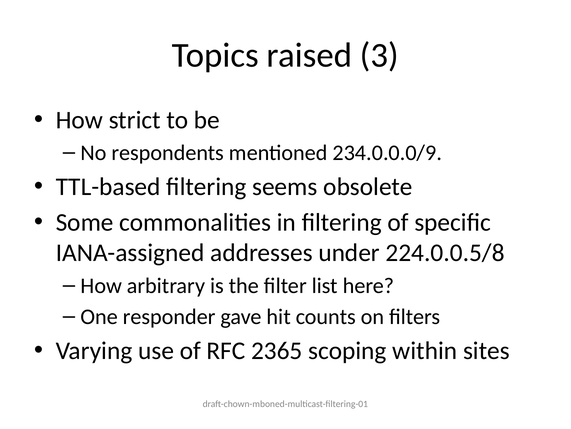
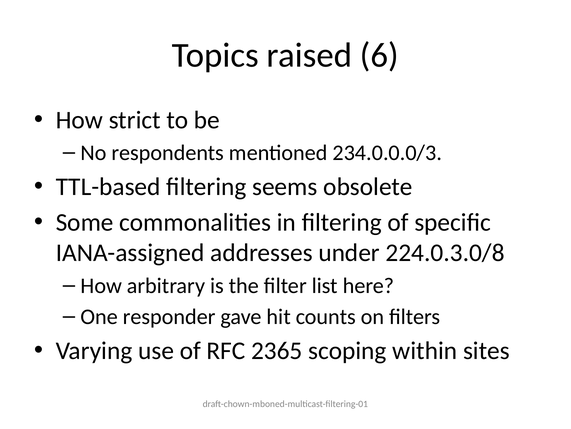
3: 3 -> 6
234.0.0.0/9: 234.0.0.0/9 -> 234.0.0.0/3
224.0.0.5/8: 224.0.0.5/8 -> 224.0.3.0/8
